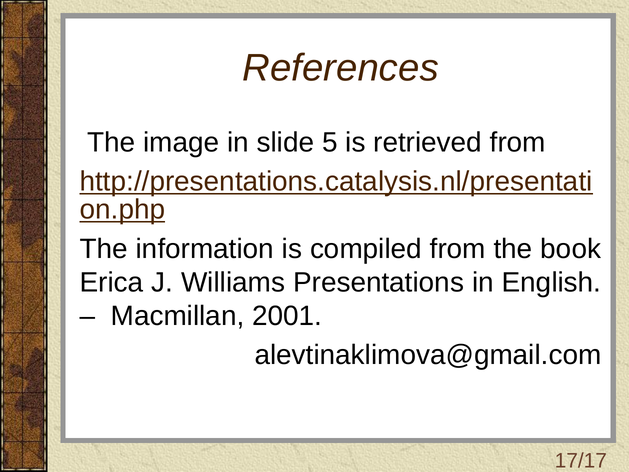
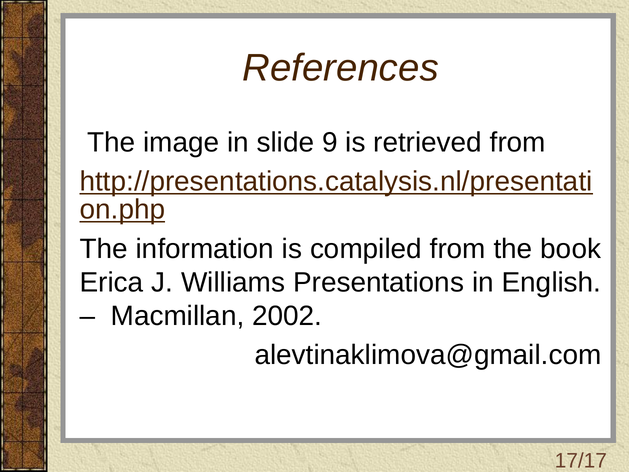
5: 5 -> 9
2001: 2001 -> 2002
